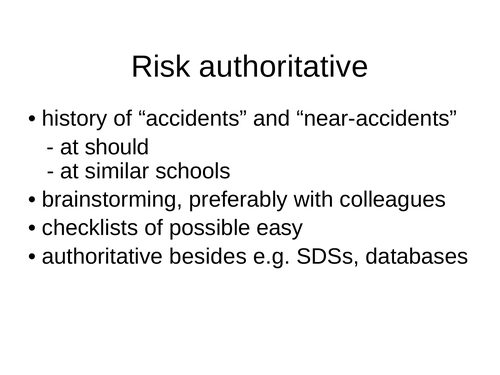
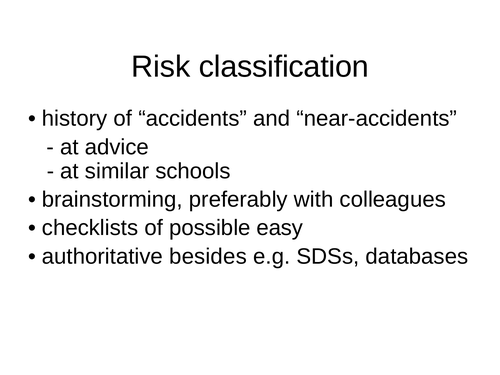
Risk authoritative: authoritative -> classification
should: should -> advice
